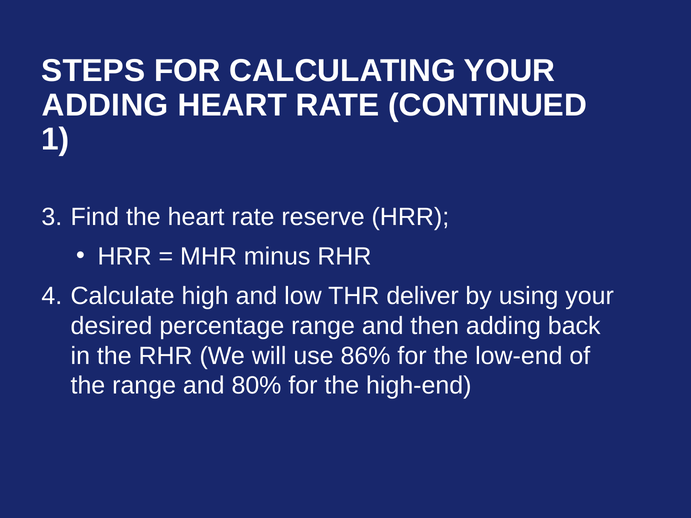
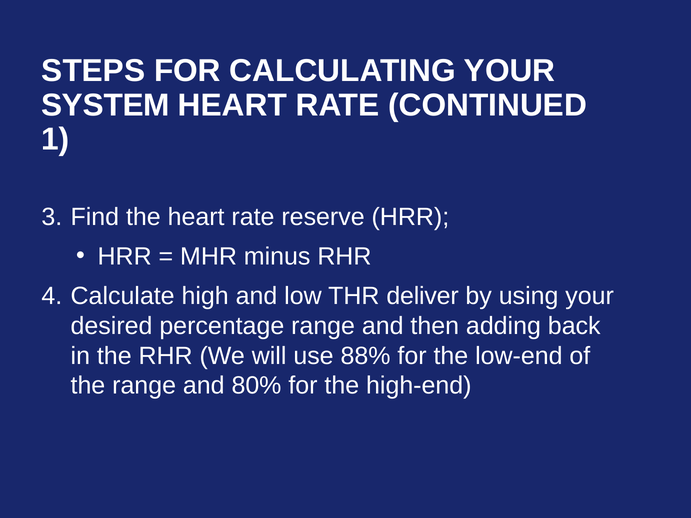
ADDING at (105, 105): ADDING -> SYSTEM
86%: 86% -> 88%
